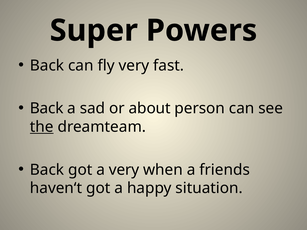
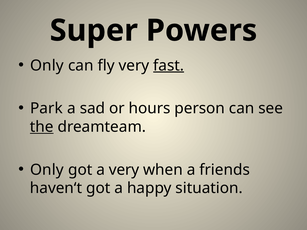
Back at (47, 66): Back -> Only
fast underline: none -> present
Back at (47, 109): Back -> Park
about: about -> hours
Back at (47, 170): Back -> Only
